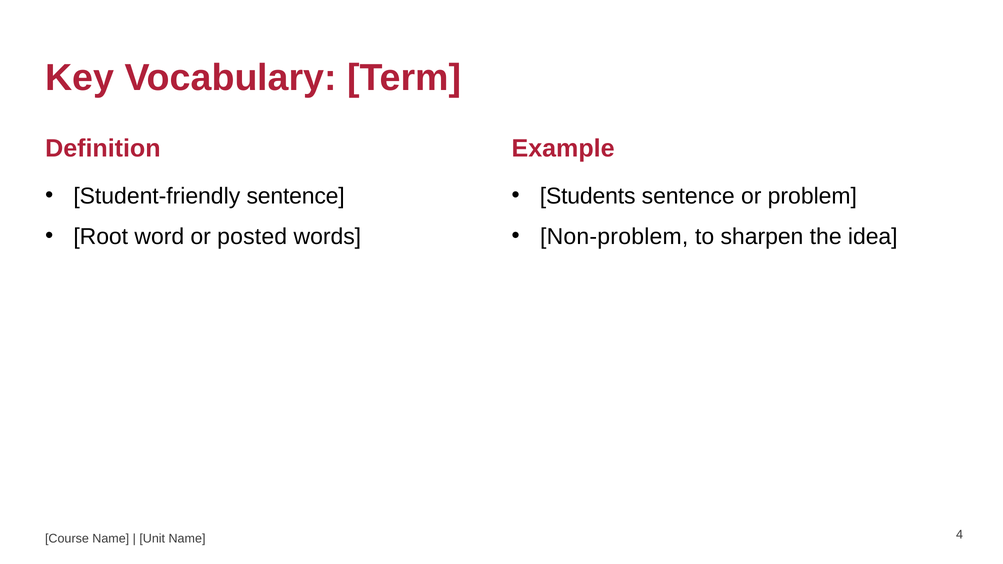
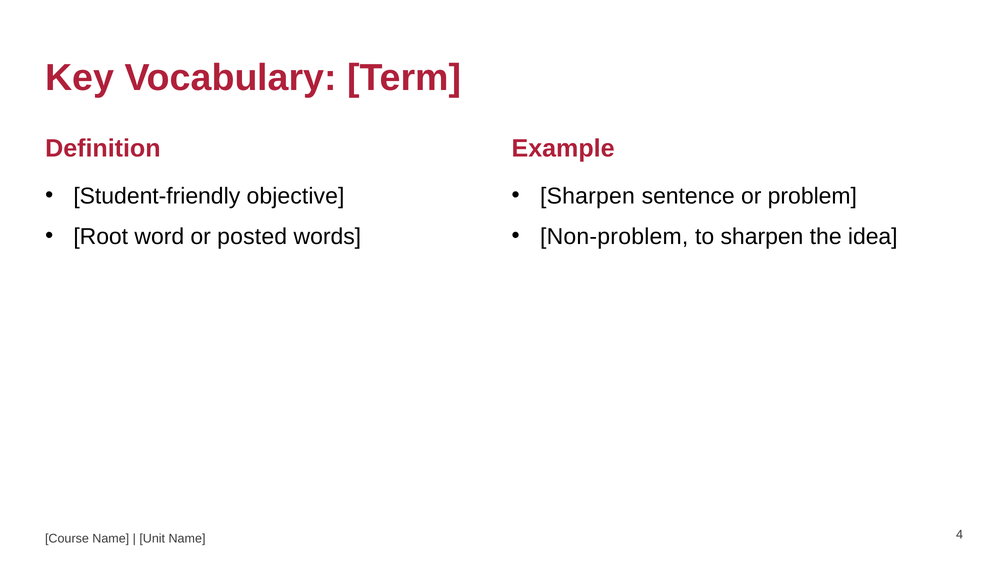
Student-friendly sentence: sentence -> objective
Students at (588, 196): Students -> Sharpen
